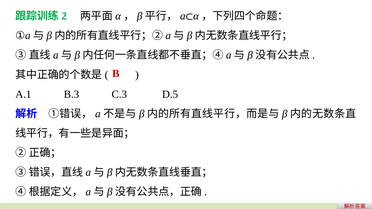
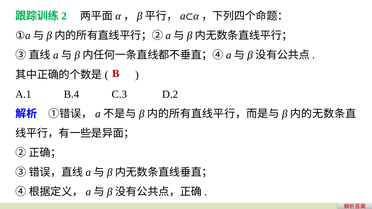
B.3: B.3 -> B.4
D.5: D.5 -> D.2
